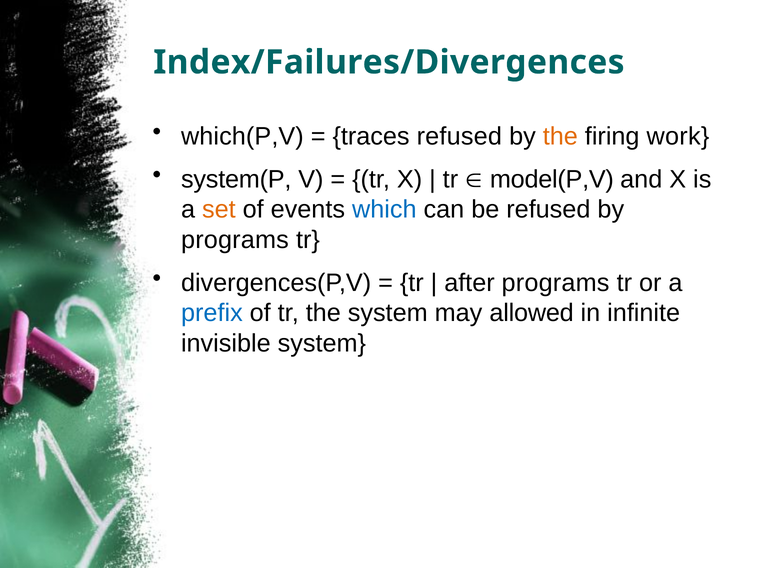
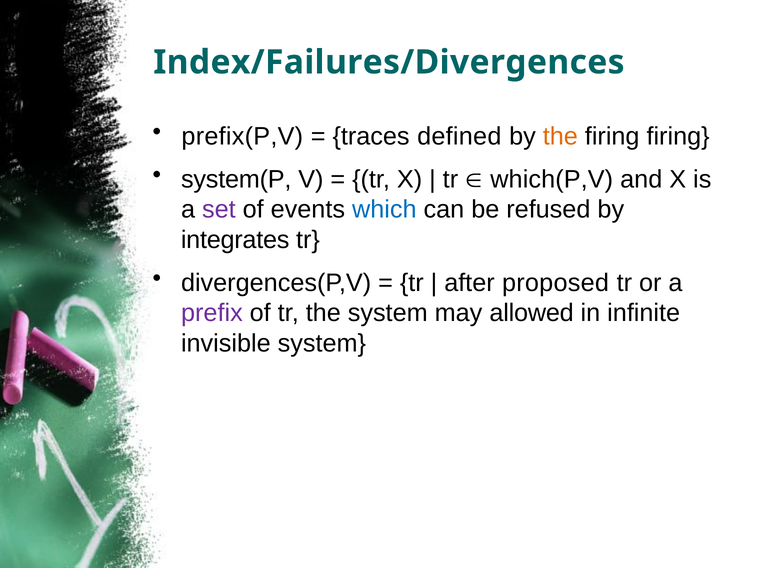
which(P,V: which(P,V -> prefix(P,V
traces refused: refused -> defined
firing work: work -> firing
model(P,V: model(P,V -> which(P,V
set colour: orange -> purple
programs at (235, 240): programs -> integrates
after programs: programs -> proposed
prefix colour: blue -> purple
